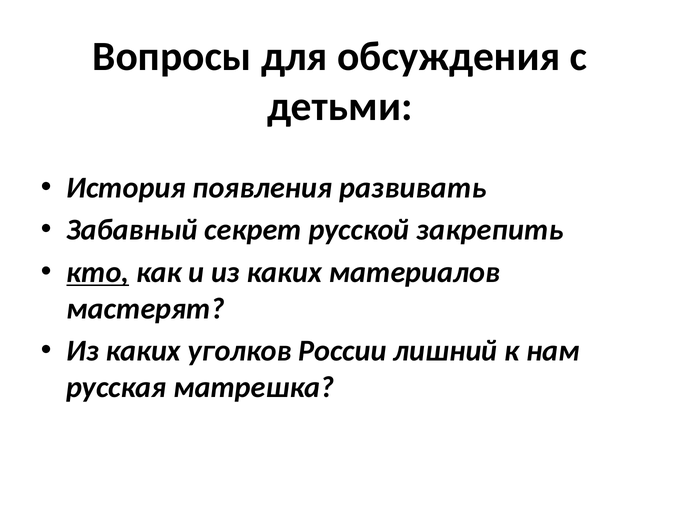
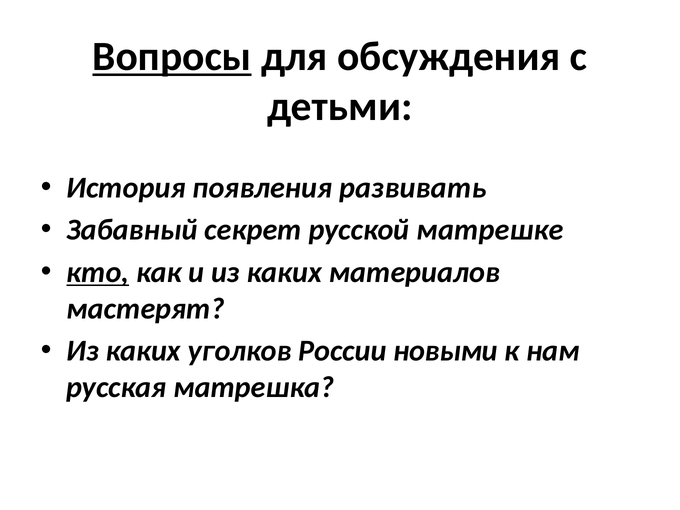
Вопросы underline: none -> present
закрепить: закрепить -> матрешке
лишний: лишний -> новыми
